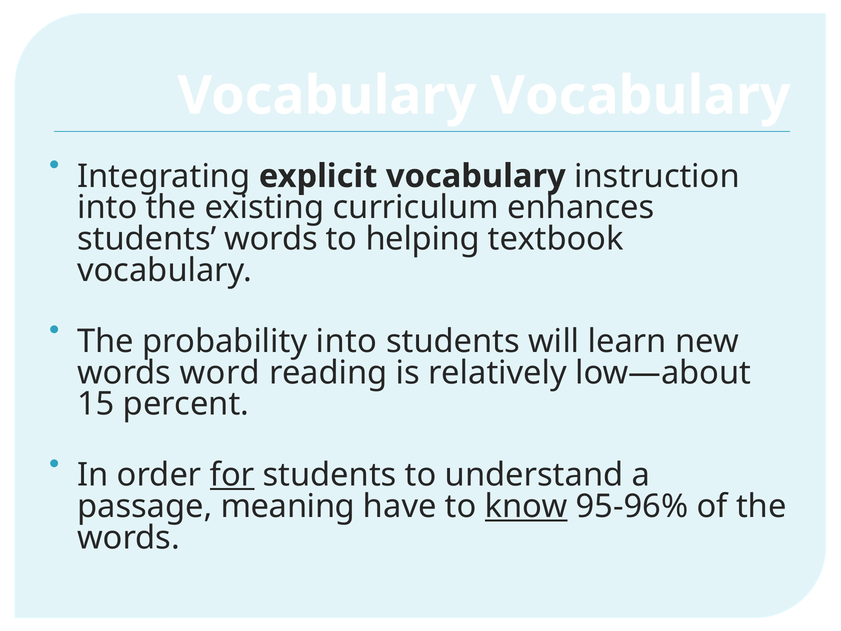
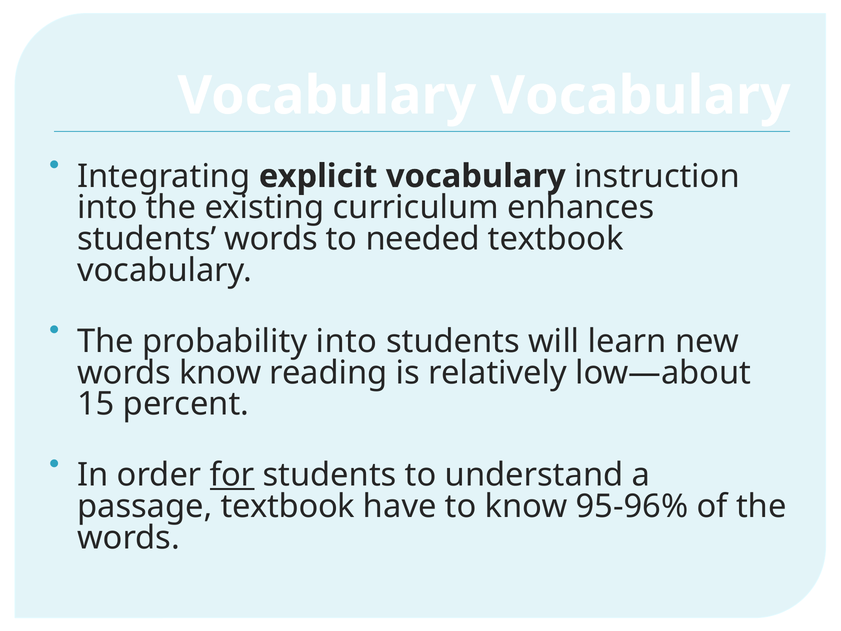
helping: helping -> needed
words word: word -> know
passage meaning: meaning -> textbook
know at (526, 506) underline: present -> none
